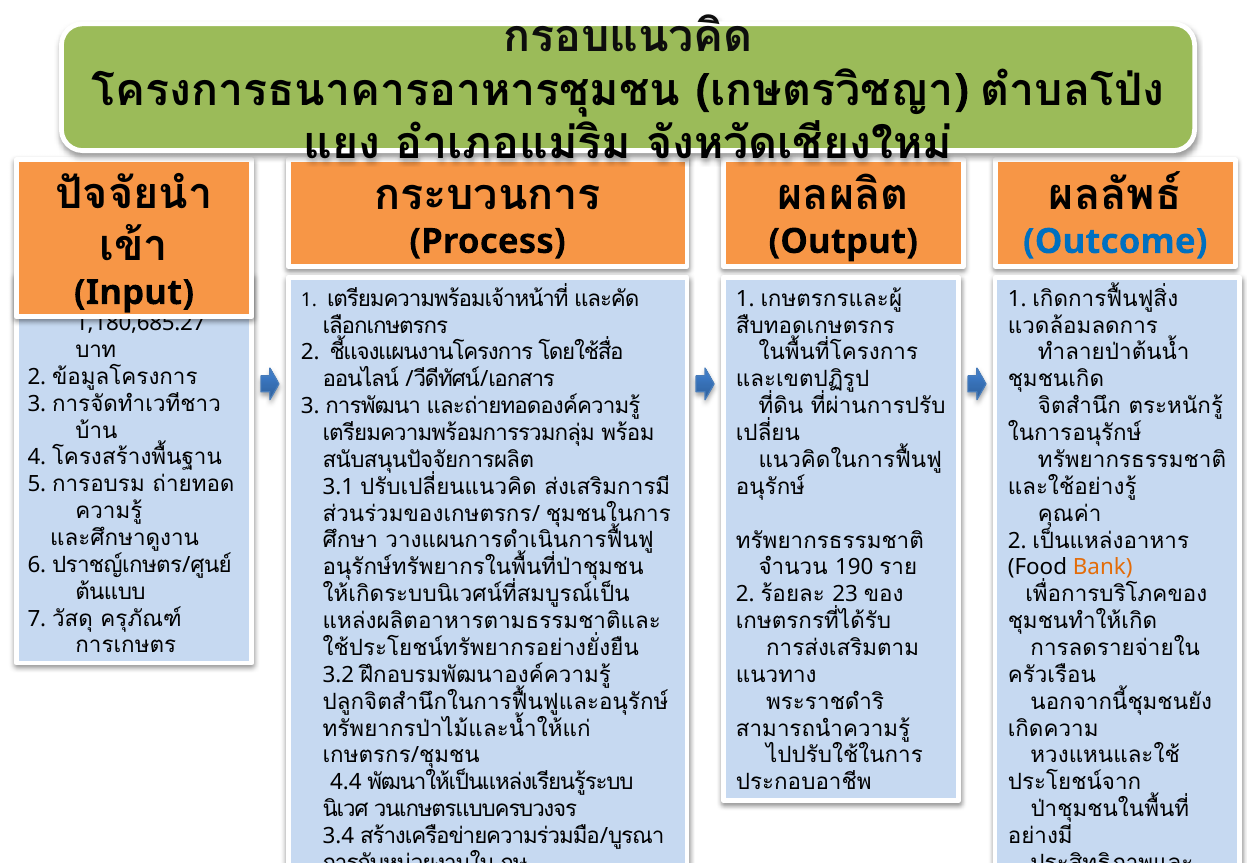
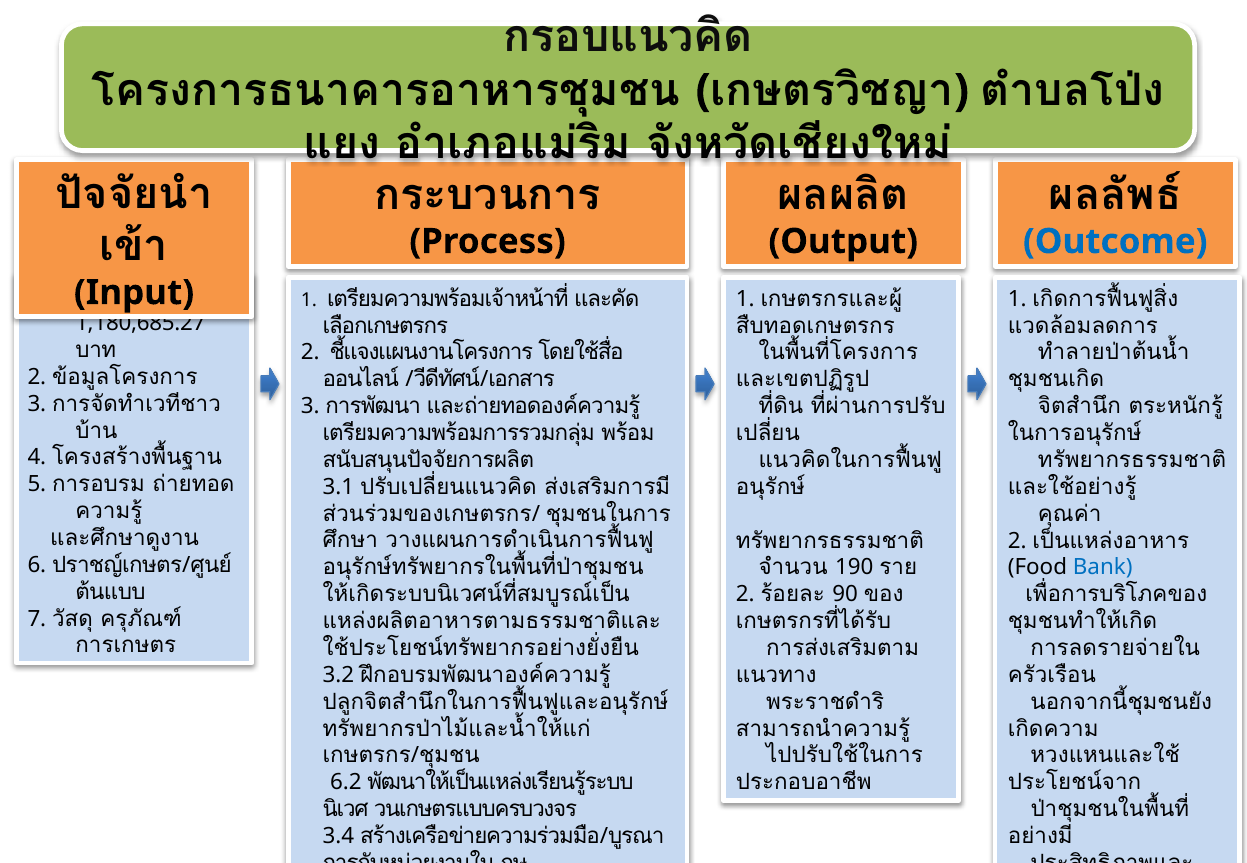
Bank colour: orange -> blue
23: 23 -> 90
4.4: 4.4 -> 6.2
